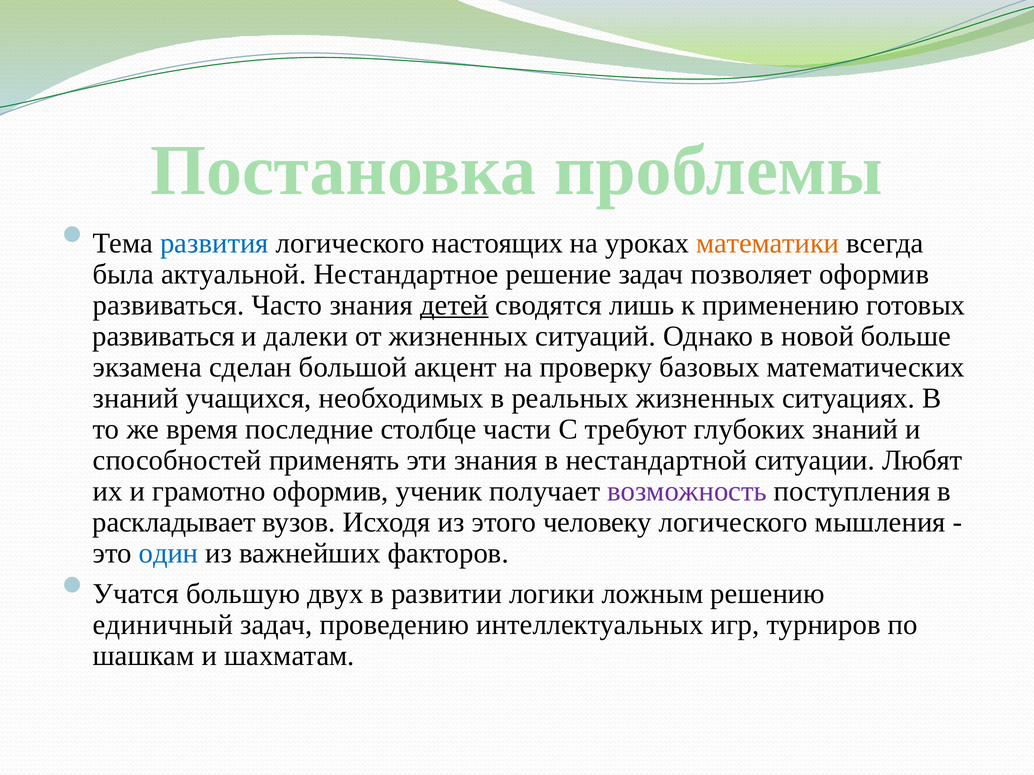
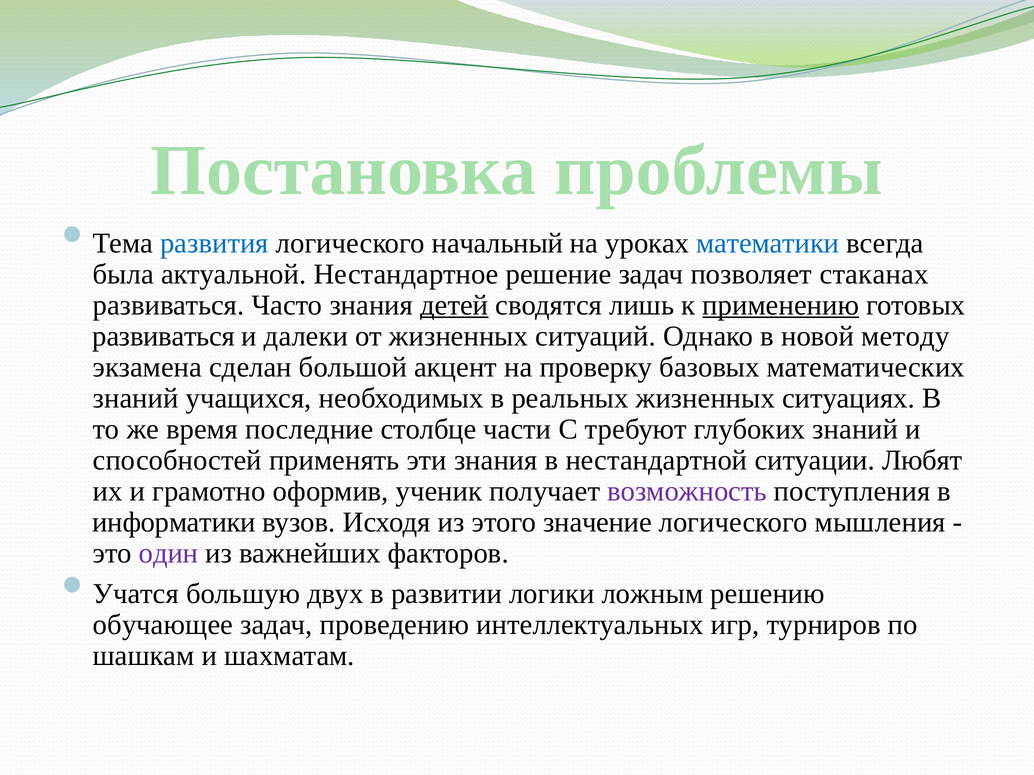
настоящих: настоящих -> начальный
математики colour: orange -> blue
позволяет оформив: оформив -> стаканах
применению underline: none -> present
больше: больше -> методу
раскладывает: раскладывает -> информатики
человеку: человеку -> значение
один colour: blue -> purple
единичный: единичный -> обучающее
